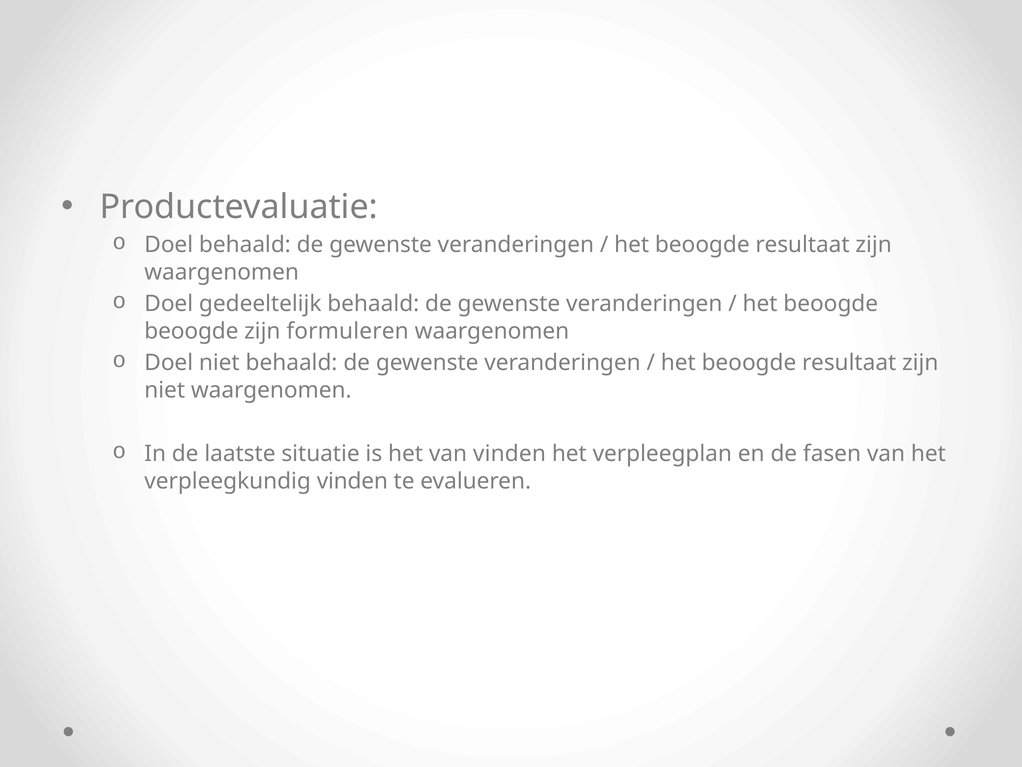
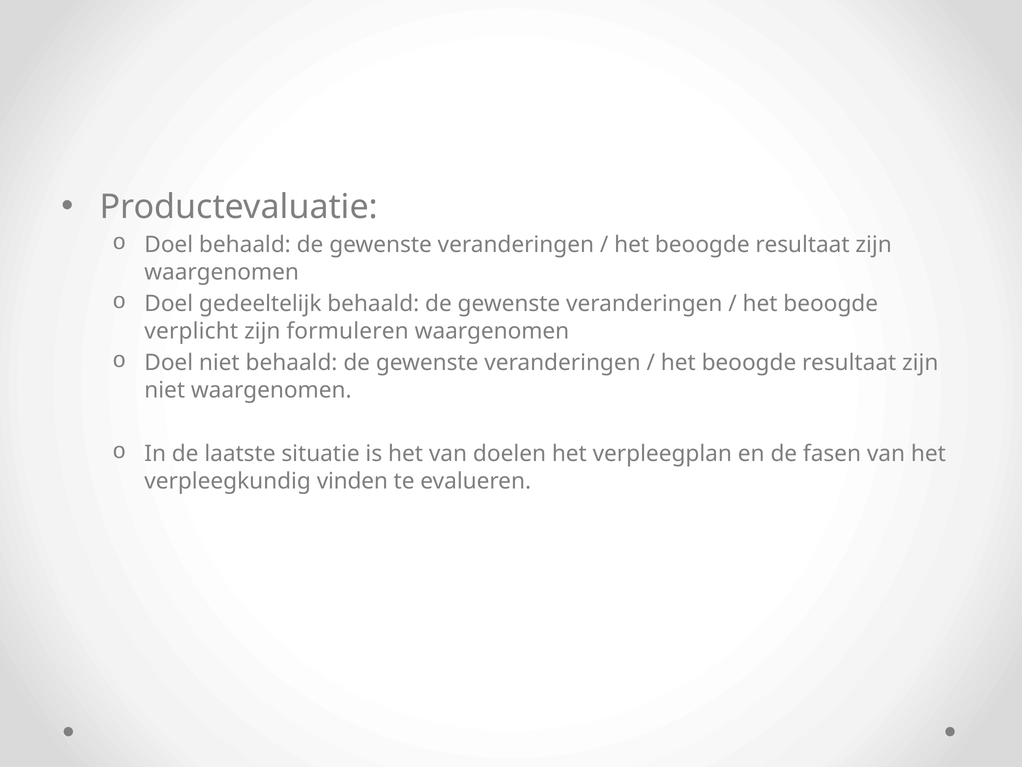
beoogde at (191, 331): beoogde -> verplicht
van vinden: vinden -> doelen
